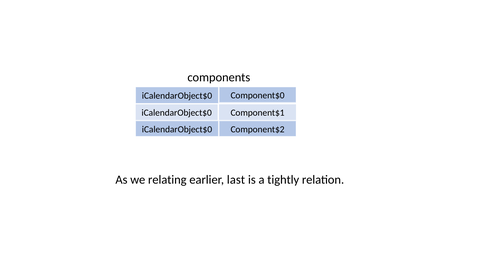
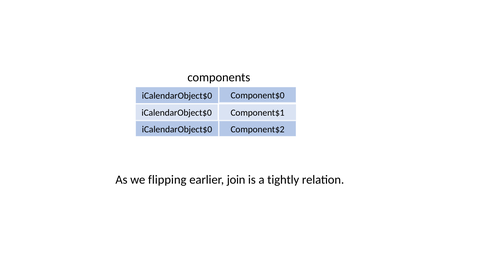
relating: relating -> flipping
last: last -> join
